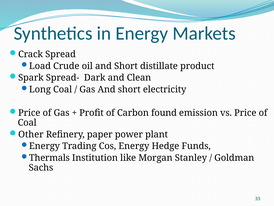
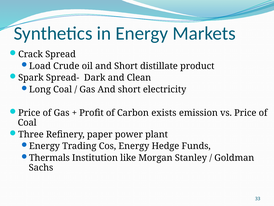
found: found -> exists
Other: Other -> Three
